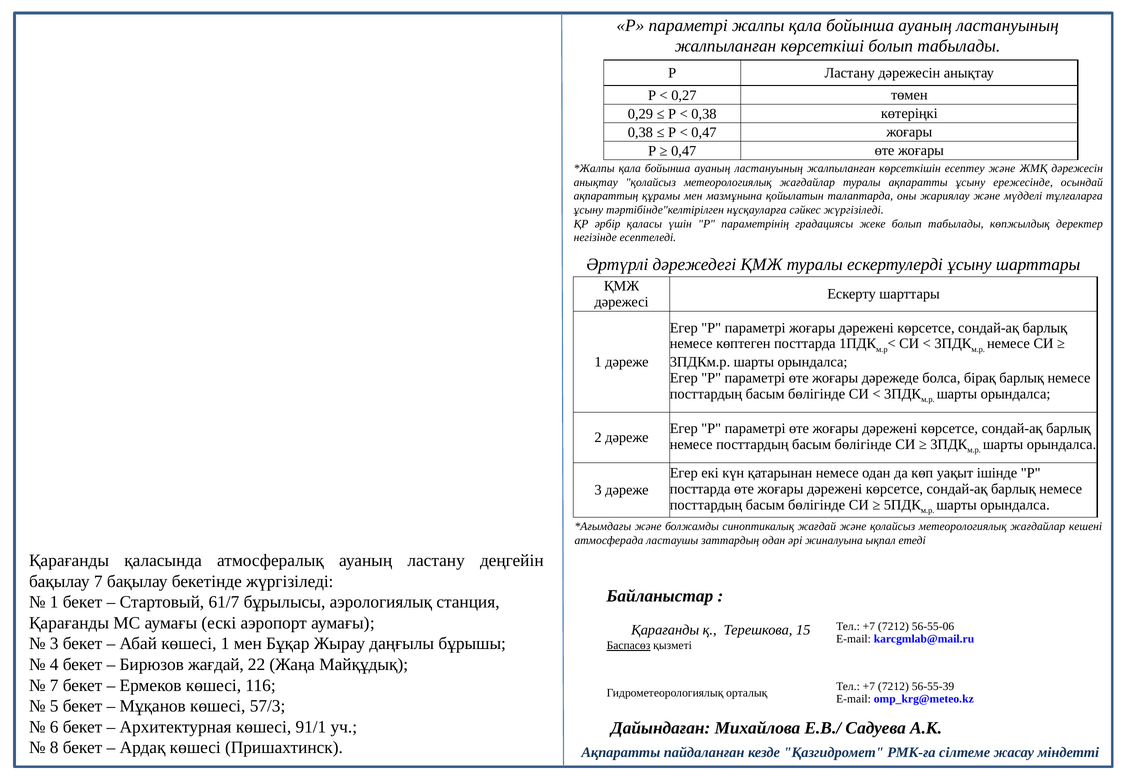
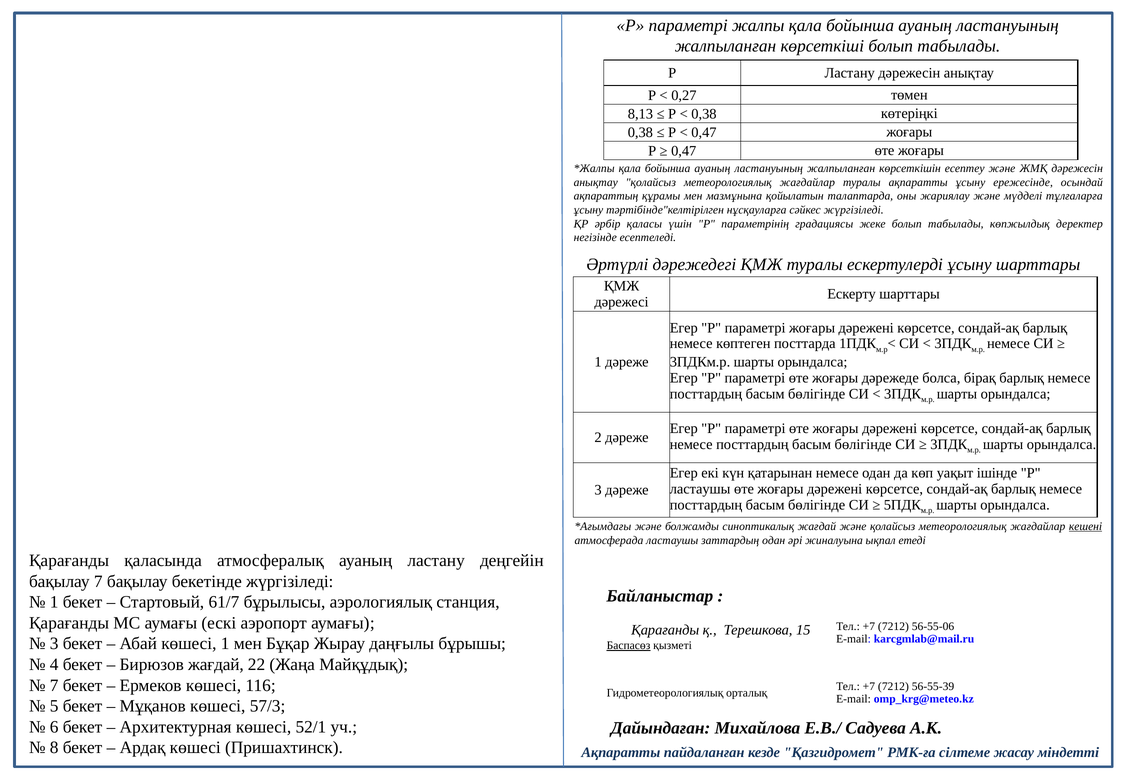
0,29: 0,29 -> 8,13
посттарда at (700, 489): посттарда -> ластаушы
кешені underline: none -> present
91/1: 91/1 -> 52/1
